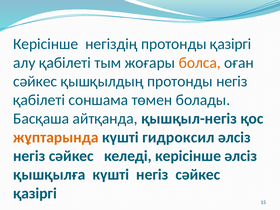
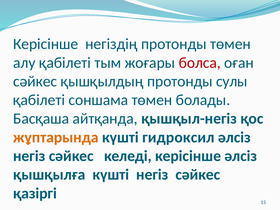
протонды қазіргі: қазіргі -> төмен
болса colour: orange -> red
протонды негіз: негіз -> сулы
